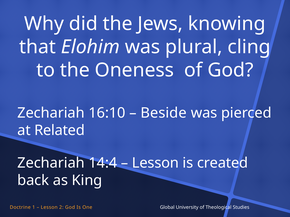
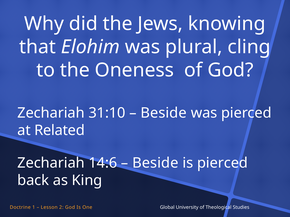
16:10: 16:10 -> 31:10
14:4: 14:4 -> 14:6
Lesson at (155, 163): Lesson -> Beside
is created: created -> pierced
